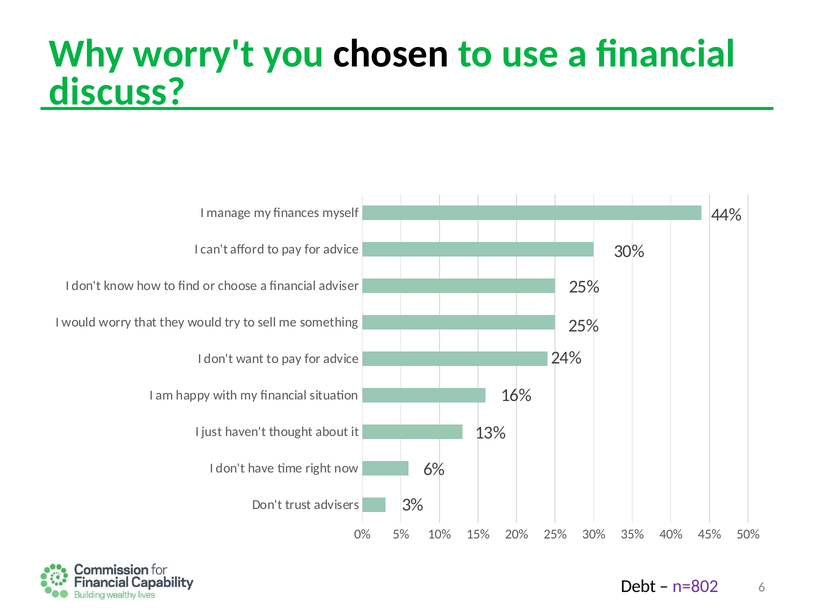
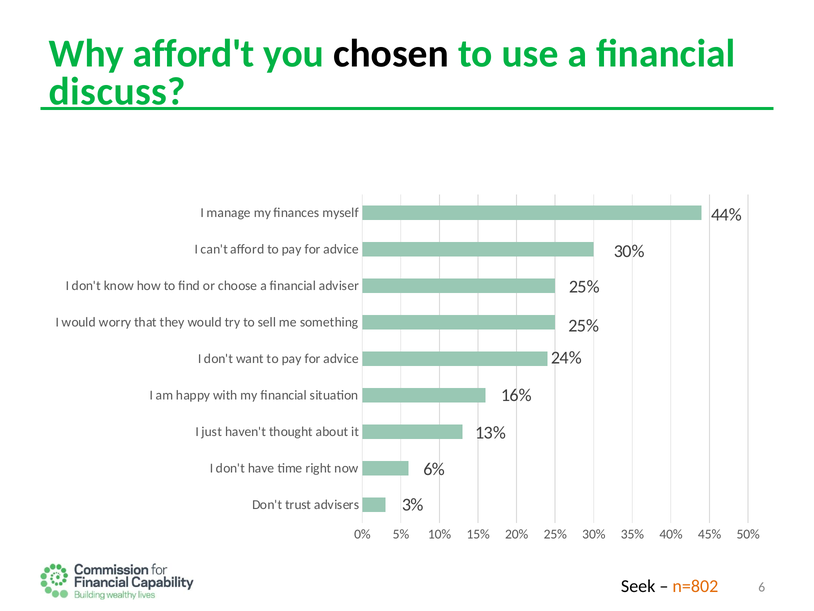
worry't: worry't -> afford't
Debt: Debt -> Seek
n=802 colour: purple -> orange
